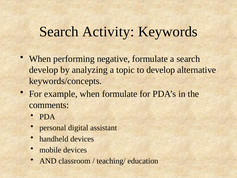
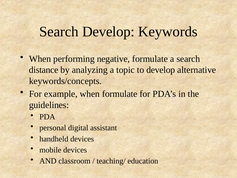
Search Activity: Activity -> Develop
develop at (44, 70): develop -> distance
comments: comments -> guidelines
